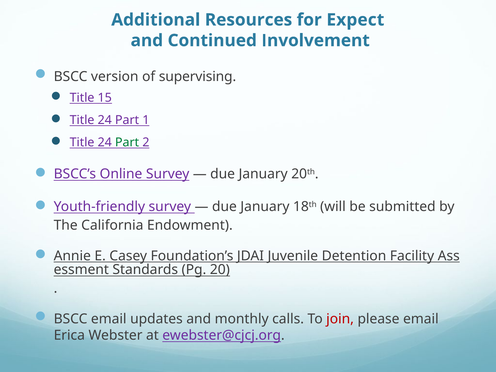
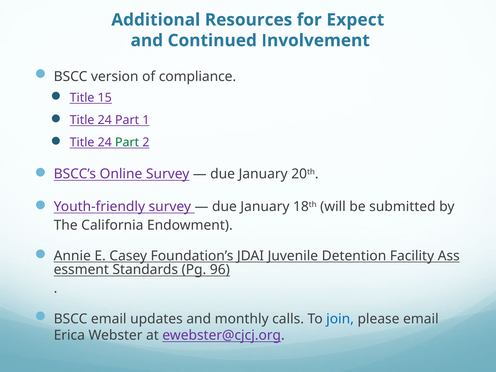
supervising: supervising -> compliance
20: 20 -> 96
join colour: red -> blue
